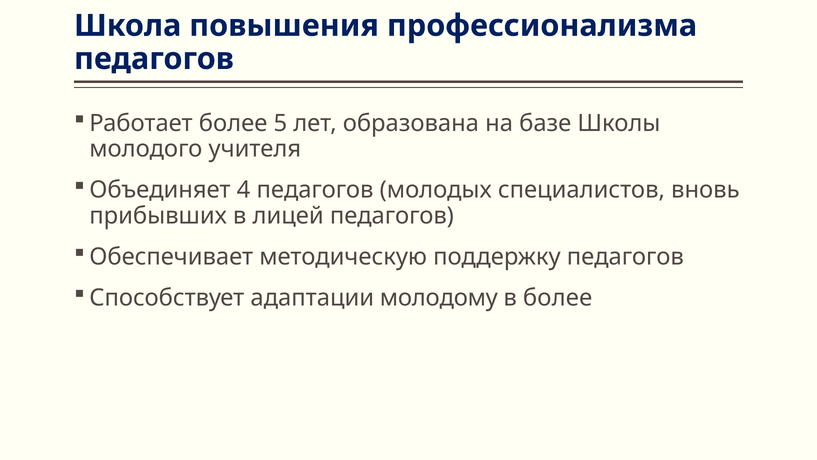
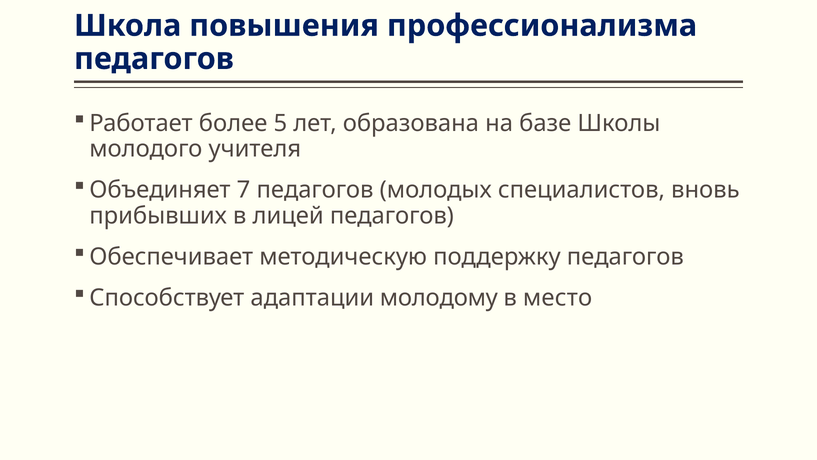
4: 4 -> 7
в более: более -> место
